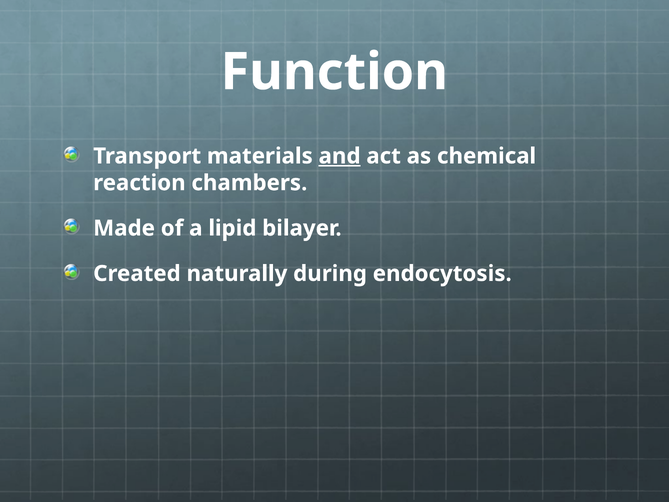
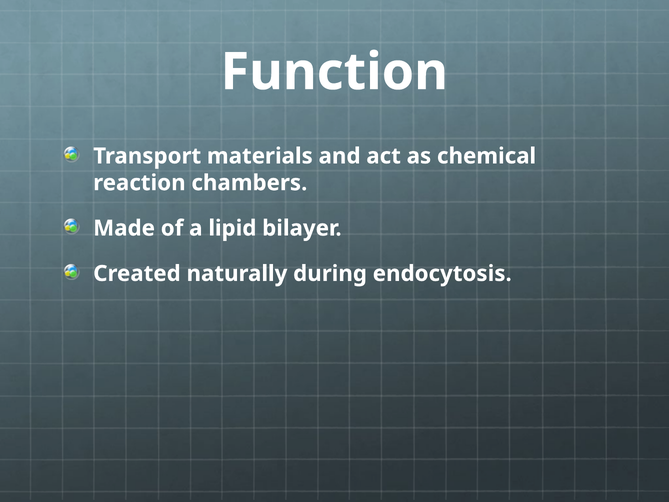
and underline: present -> none
